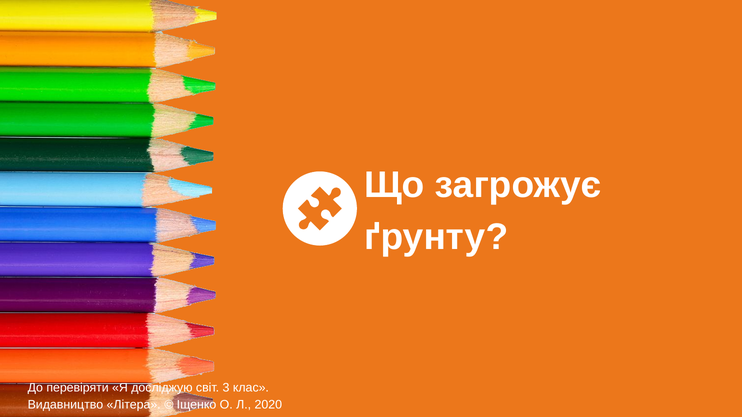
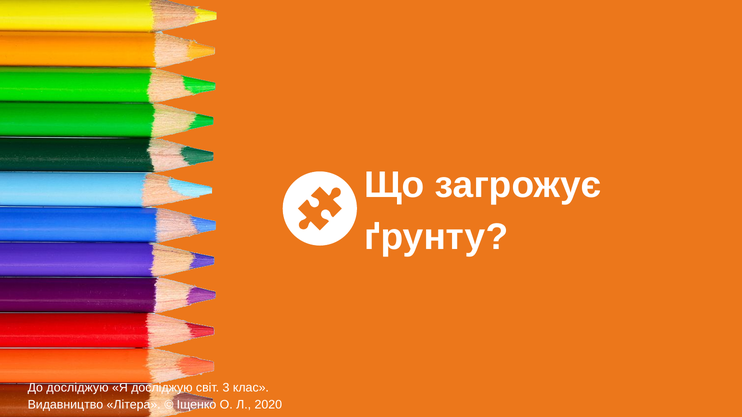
До перевіряти: перевіряти -> досліджую
